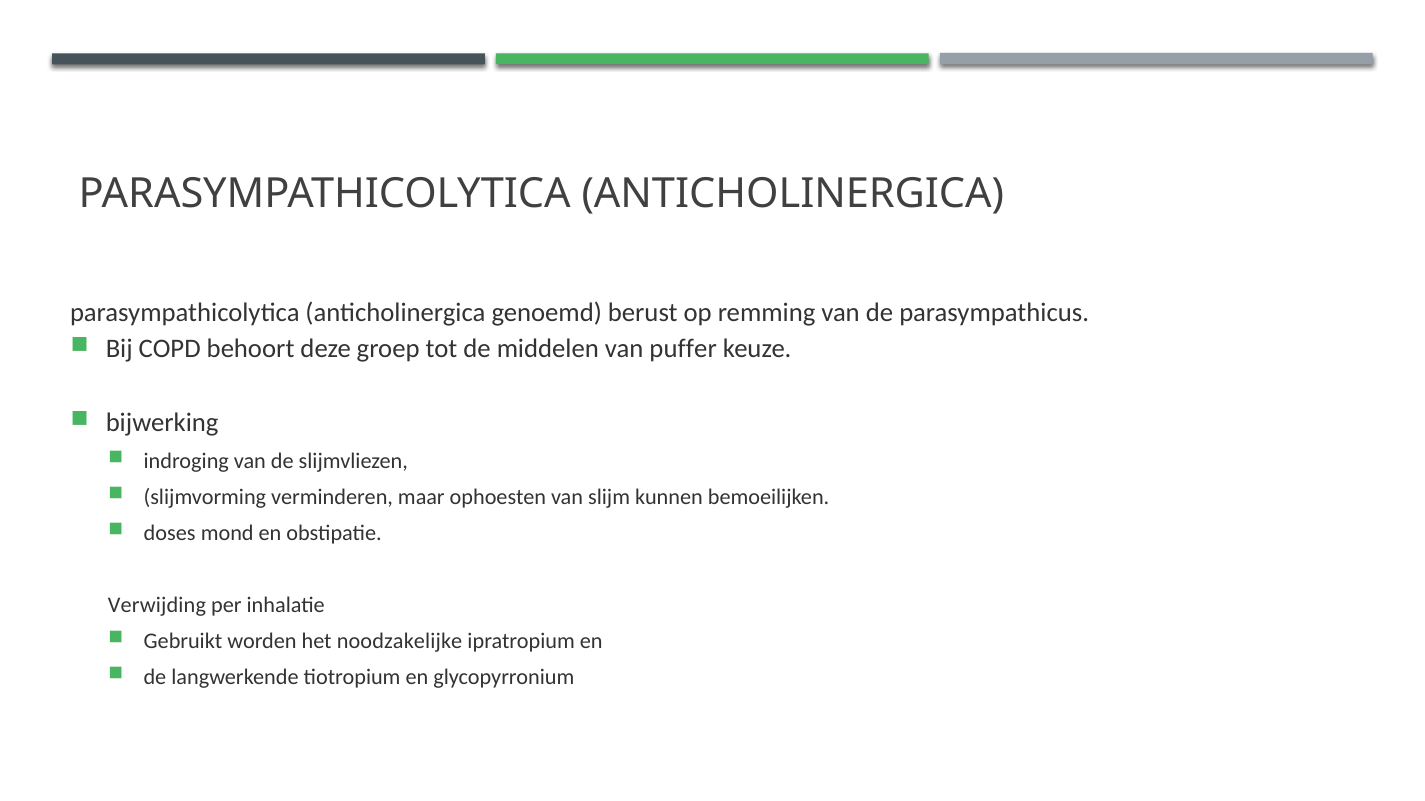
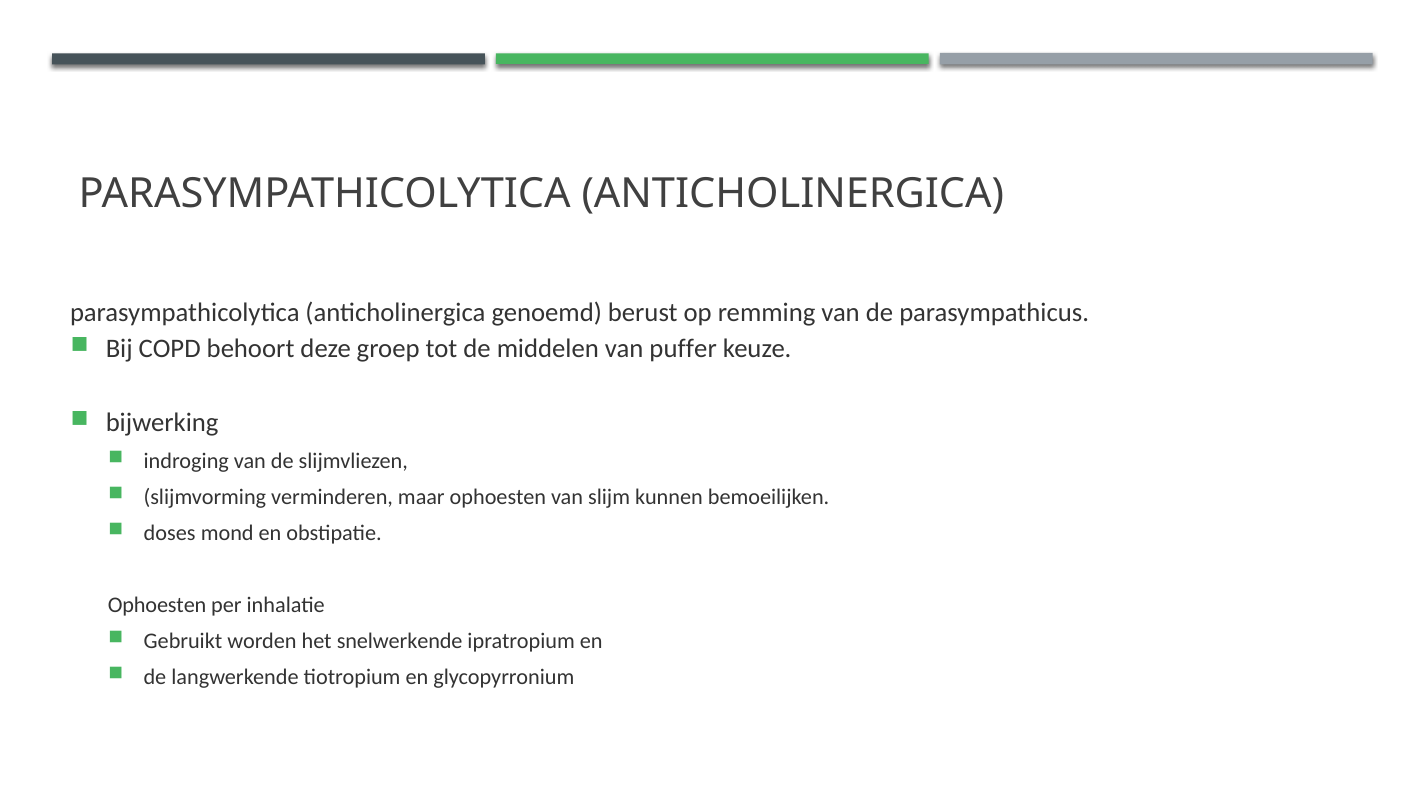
Verwijding at (157, 606): Verwijding -> Ophoesten
noodzakelijke: noodzakelijke -> snelwerkende
